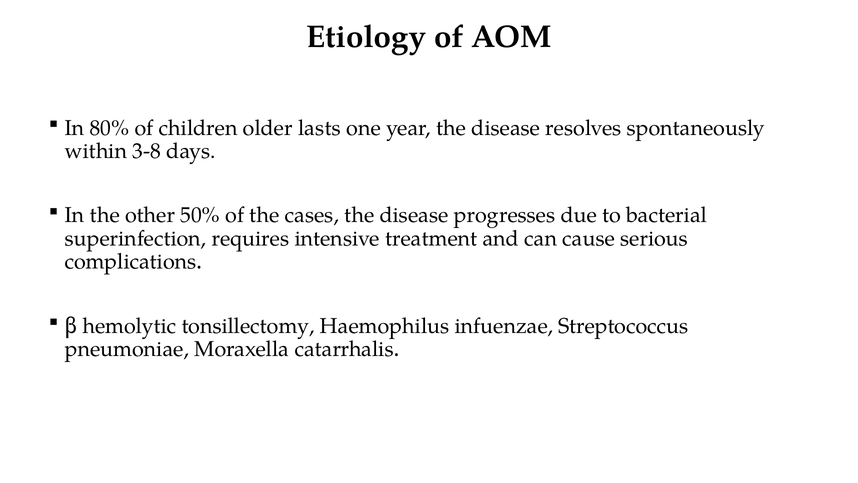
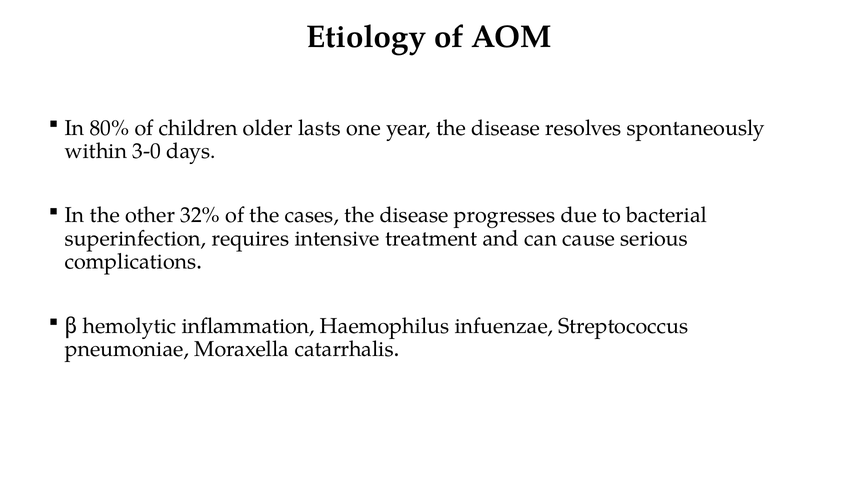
3-8: 3-8 -> 3-0
50%: 50% -> 32%
tonsillectomy: tonsillectomy -> inflammation
